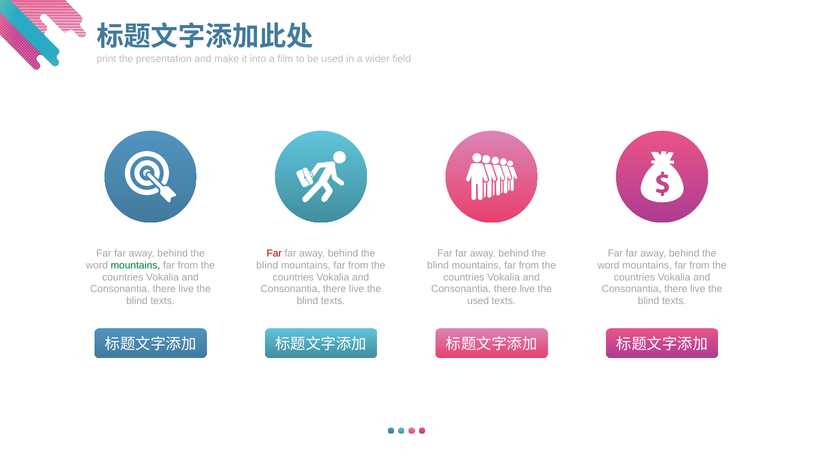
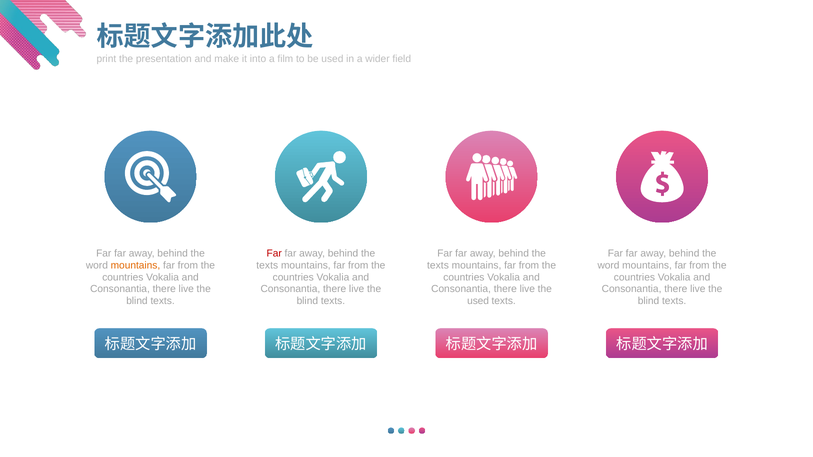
mountains at (135, 266) colour: green -> orange
blind at (267, 266): blind -> texts
blind at (438, 266): blind -> texts
